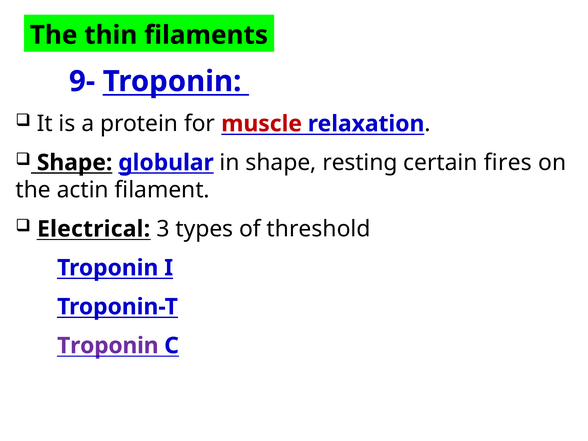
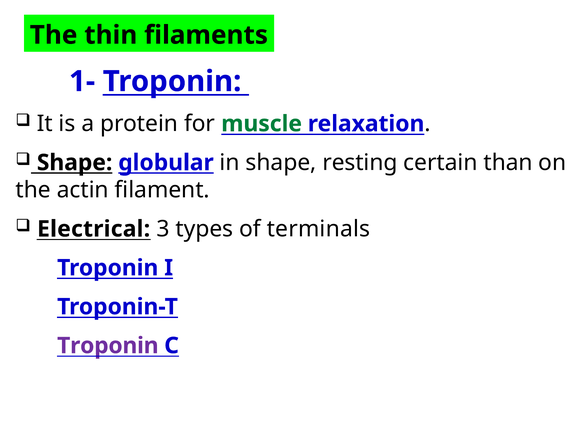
9-: 9- -> 1-
muscle colour: red -> green
fires: fires -> than
threshold: threshold -> terminals
